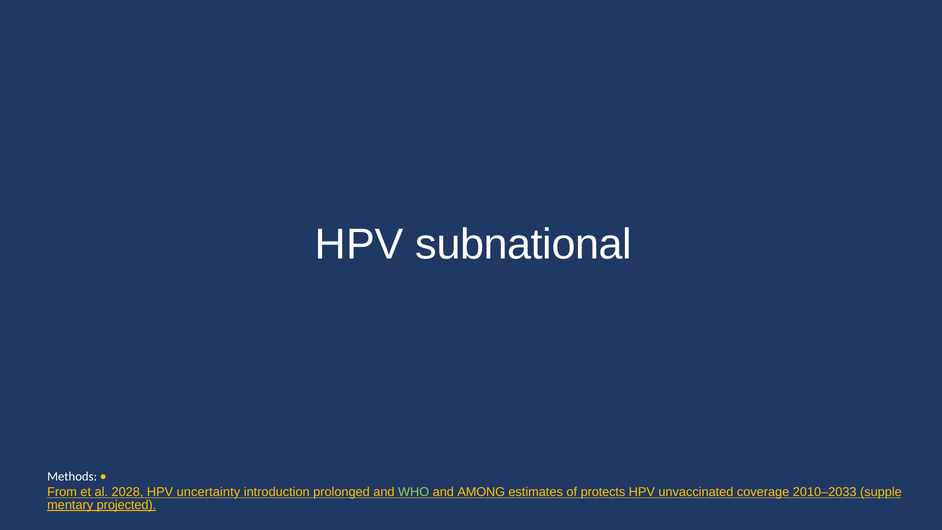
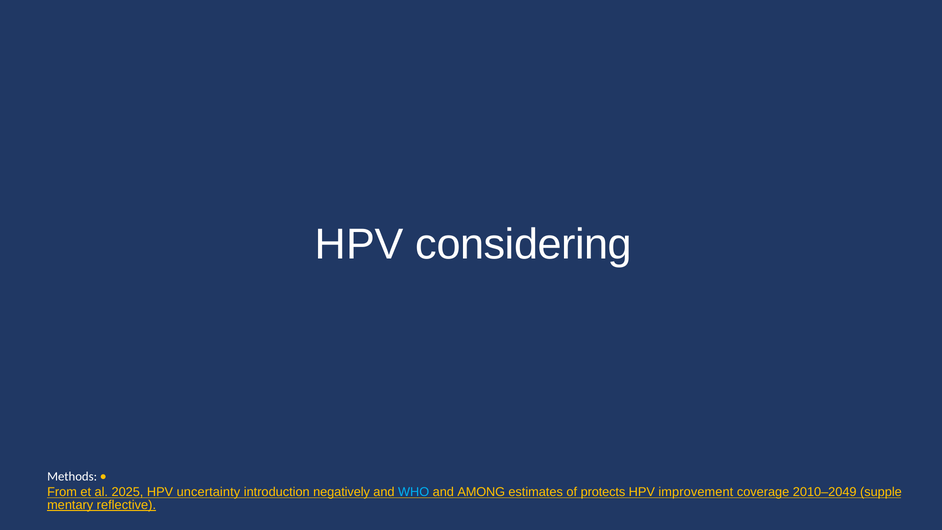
subnational: subnational -> considering
2028: 2028 -> 2025
prolonged: prolonged -> negatively
WHO colour: light green -> light blue
unvaccinated: unvaccinated -> improvement
2010–2033: 2010–2033 -> 2010–2049
projected: projected -> reflective
